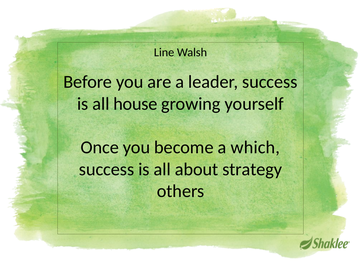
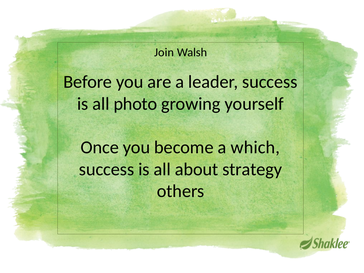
Line: Line -> Join
house: house -> photo
